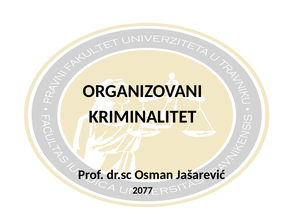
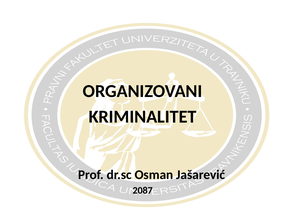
2077: 2077 -> 2087
